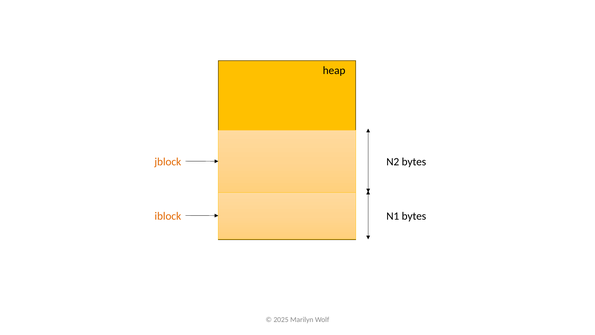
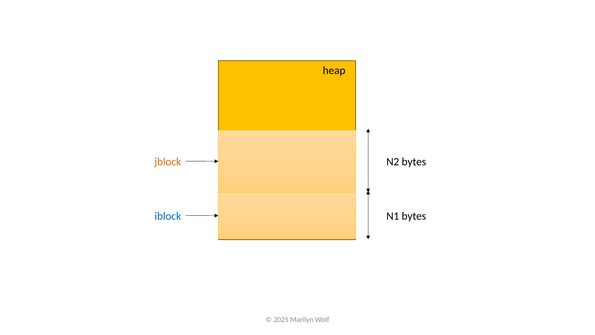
iblock colour: orange -> blue
